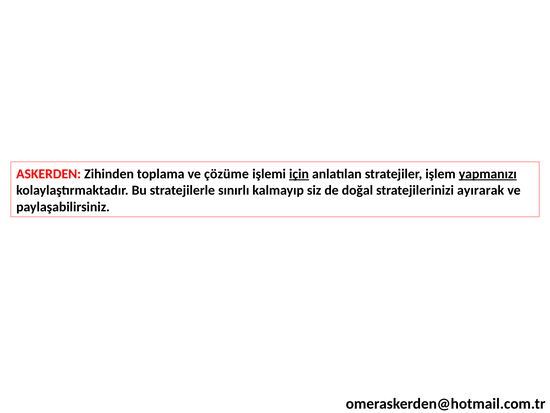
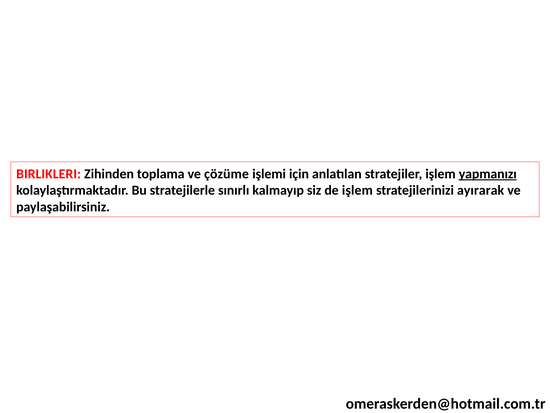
ASKERDEN: ASKERDEN -> BIRLIKLERI
için underline: present -> none
de doğal: doğal -> işlem
